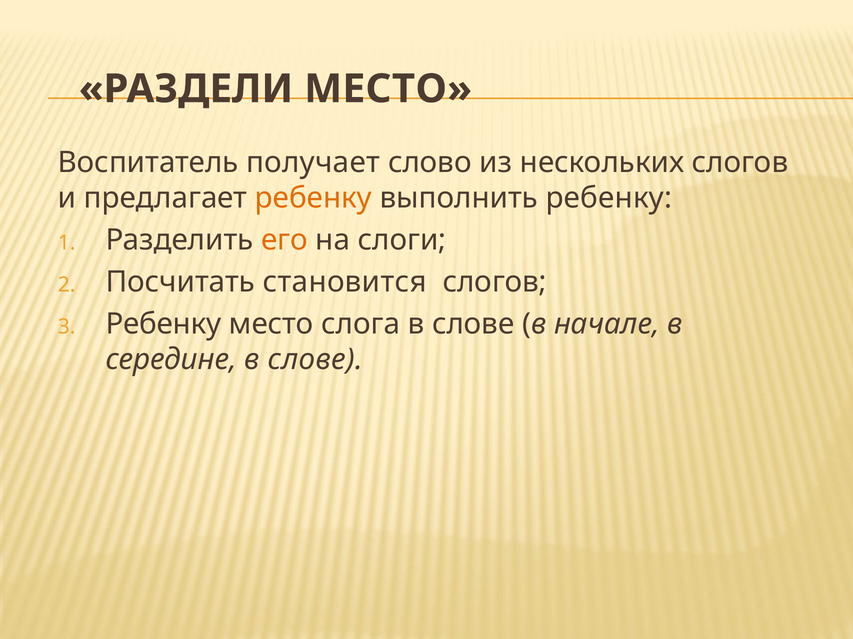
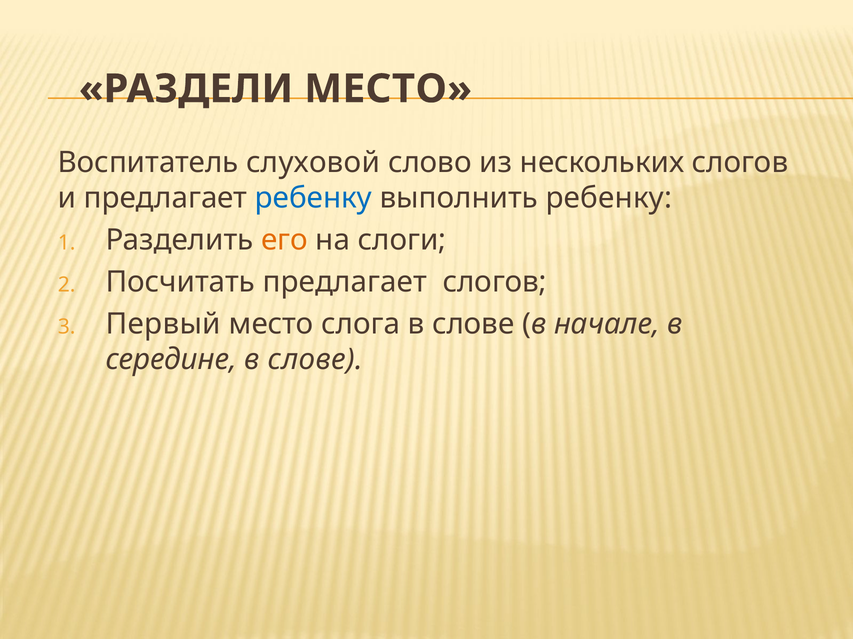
получает: получает -> слуховой
ребенку at (313, 198) colour: orange -> blue
Посчитать становится: становится -> предлагает
Ребенку at (164, 325): Ребенку -> Первый
